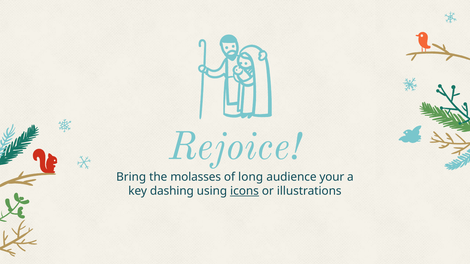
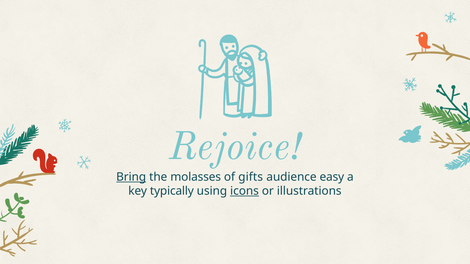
Bring underline: none -> present
long: long -> gifts
your: your -> easy
dashing: dashing -> typically
